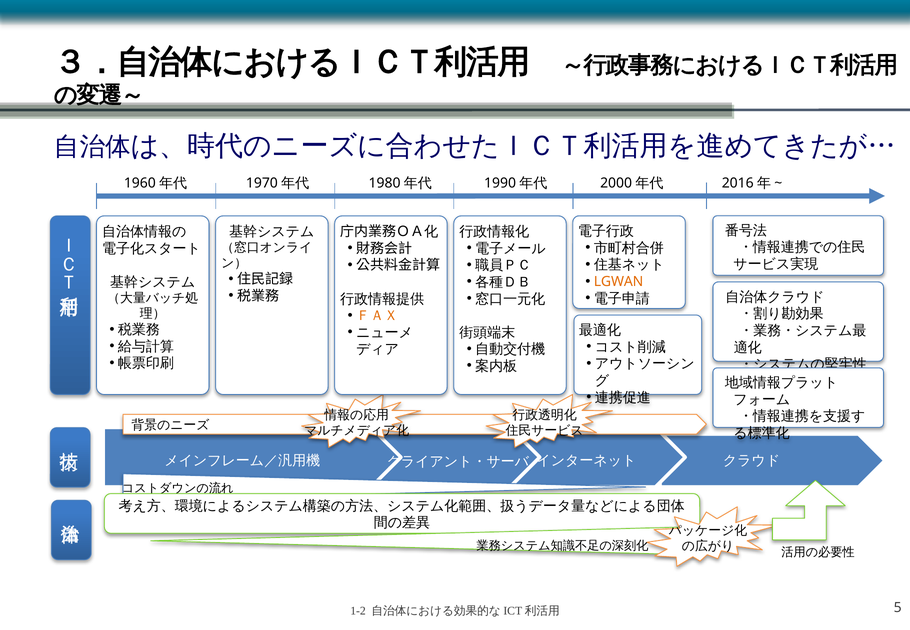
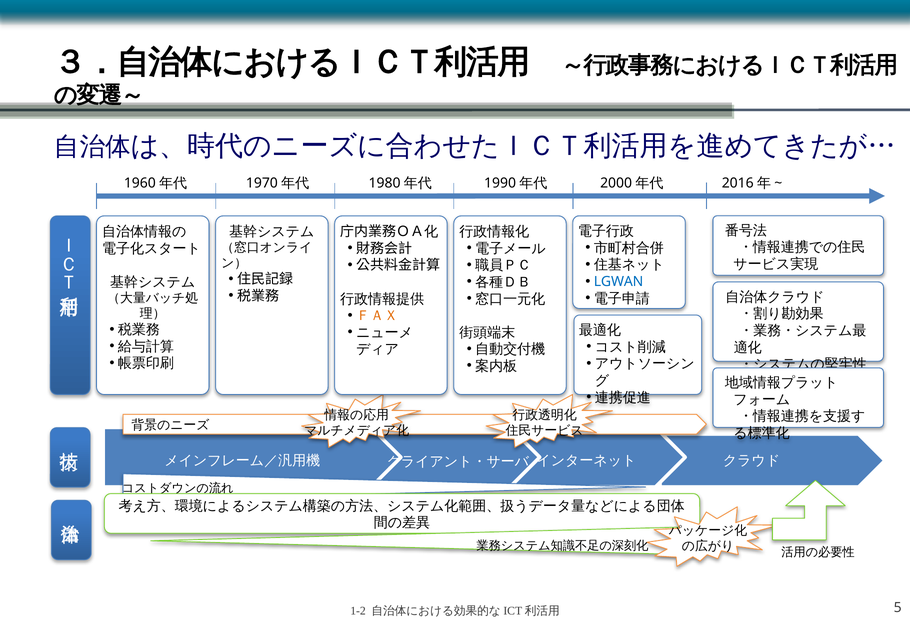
LGWAN colour: orange -> blue
